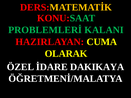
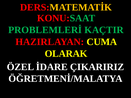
KALANI: KALANI -> KAÇTIR
DAKIKAYA: DAKIKAYA -> ÇIKARIRIZ
